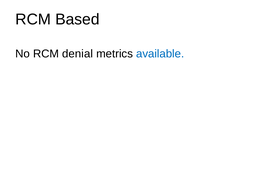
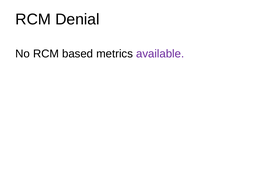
Based: Based -> Denial
denial: denial -> based
available colour: blue -> purple
